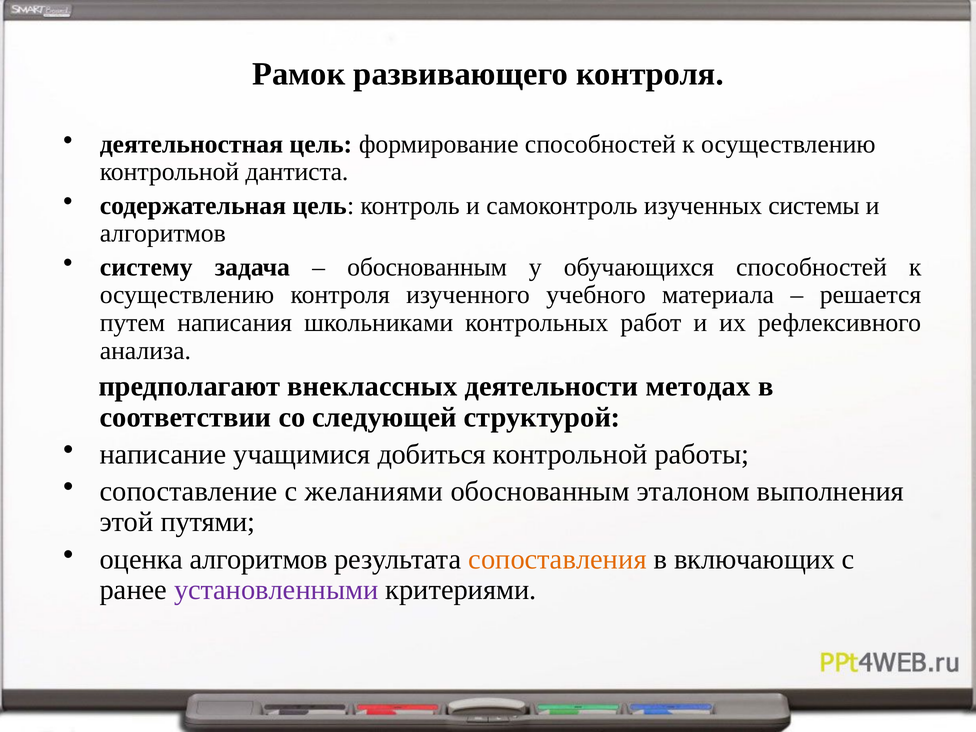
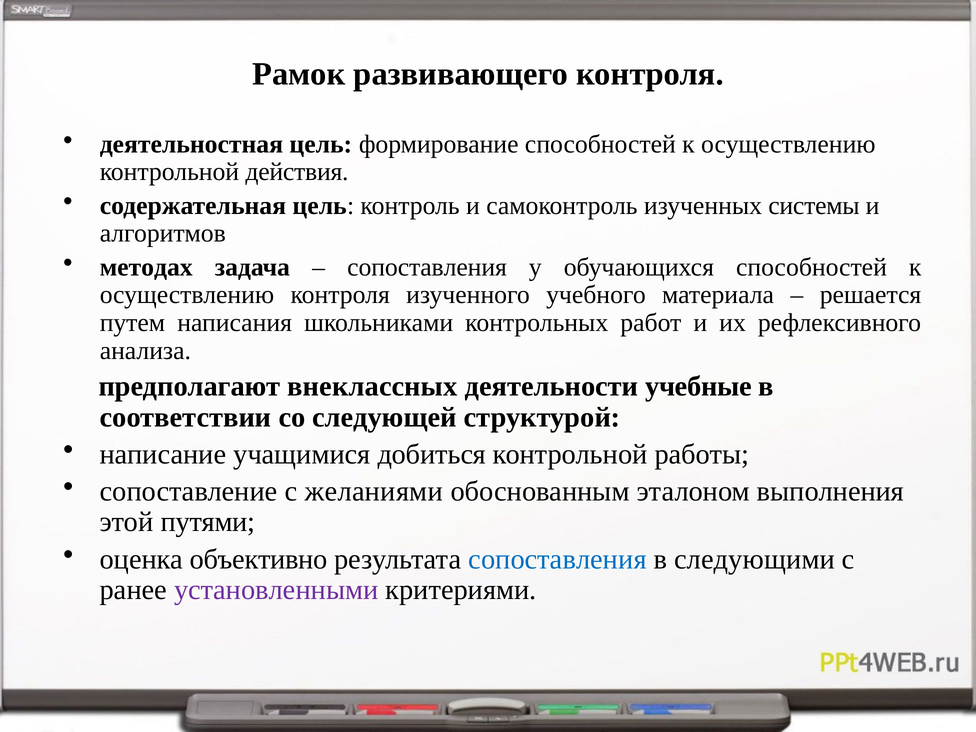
дантиста: дантиста -> действия
систему: систему -> методах
обоснованным at (427, 267): обоснованным -> сопоставления
методах: методах -> учебные
оценка алгоритмов: алгоритмов -> объективно
сопоставления at (557, 559) colour: orange -> blue
включающих: включающих -> следующими
